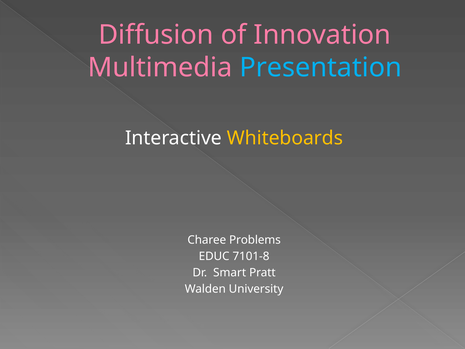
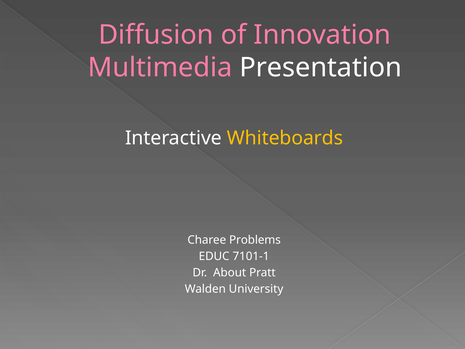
Presentation colour: light blue -> white
7101-8: 7101-8 -> 7101-1
Smart: Smart -> About
